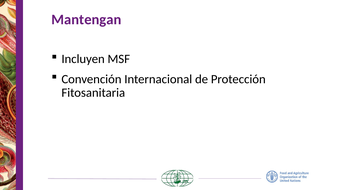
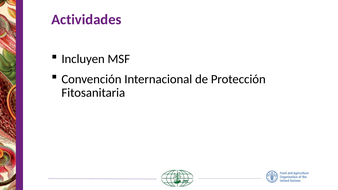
Mantengan: Mantengan -> Actividades
